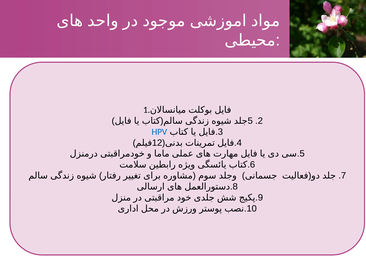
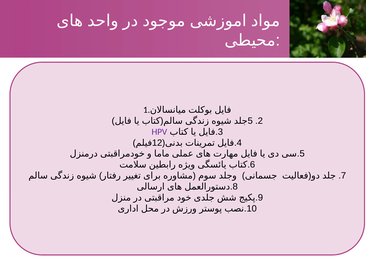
HPV colour: blue -> purple
